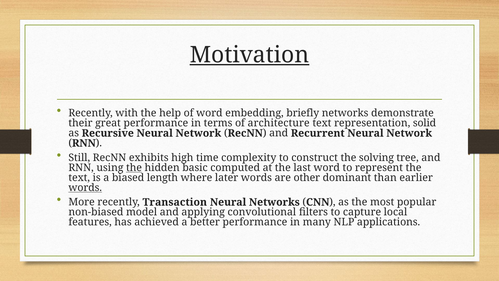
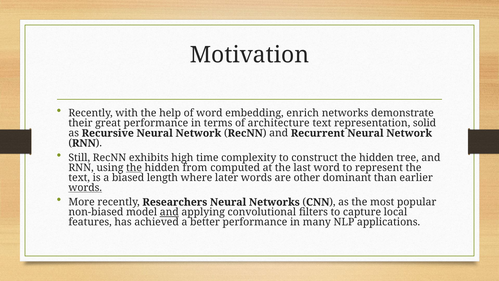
Motivation underline: present -> none
briefly: briefly -> enrich
construct the solving: solving -> hidden
basic: basic -> from
Transaction: Transaction -> Researchers
and at (169, 212) underline: none -> present
